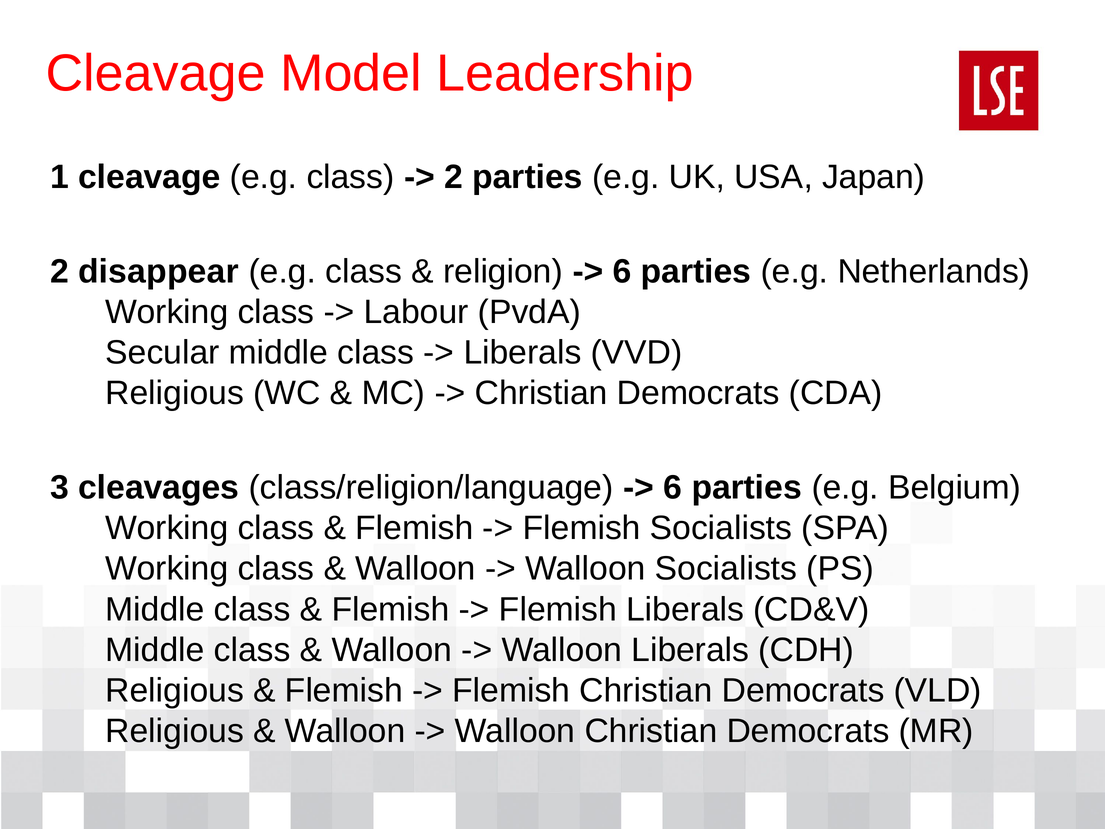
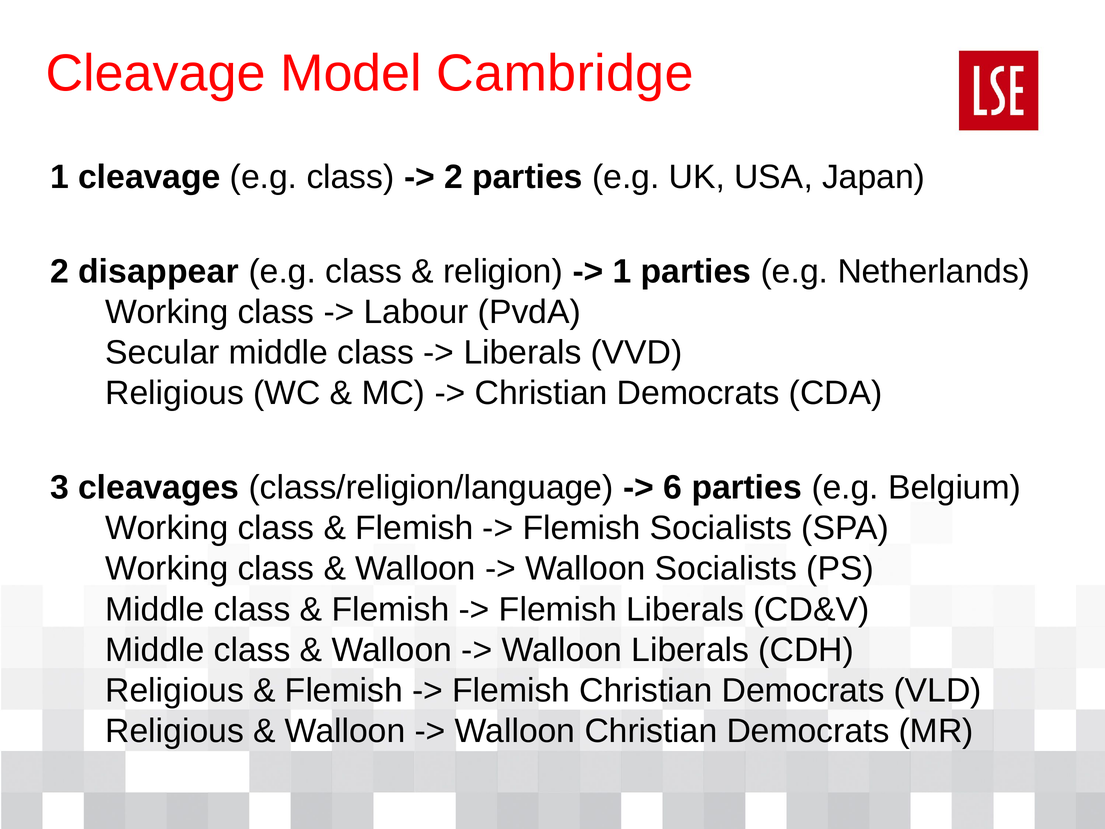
Leadership: Leadership -> Cambridge
6 at (622, 272): 6 -> 1
